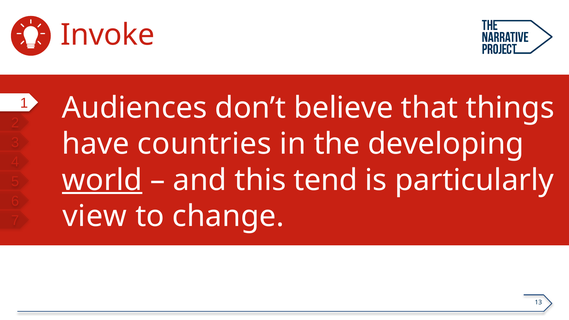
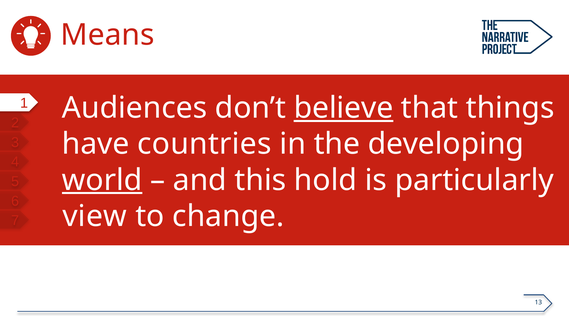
Invoke: Invoke -> Means
believe underline: none -> present
tend: tend -> hold
